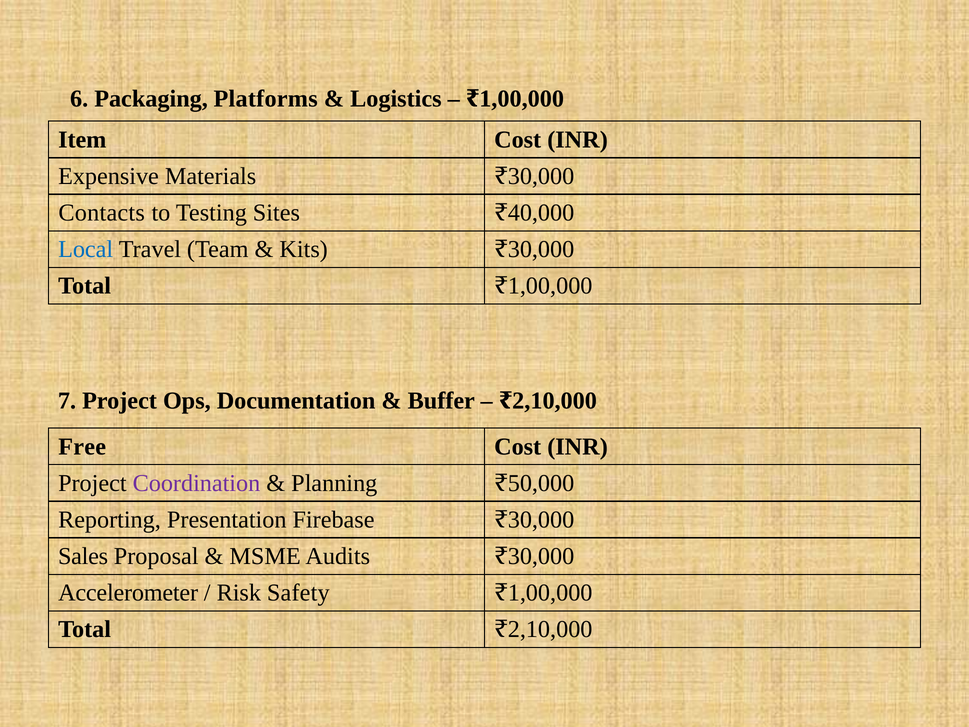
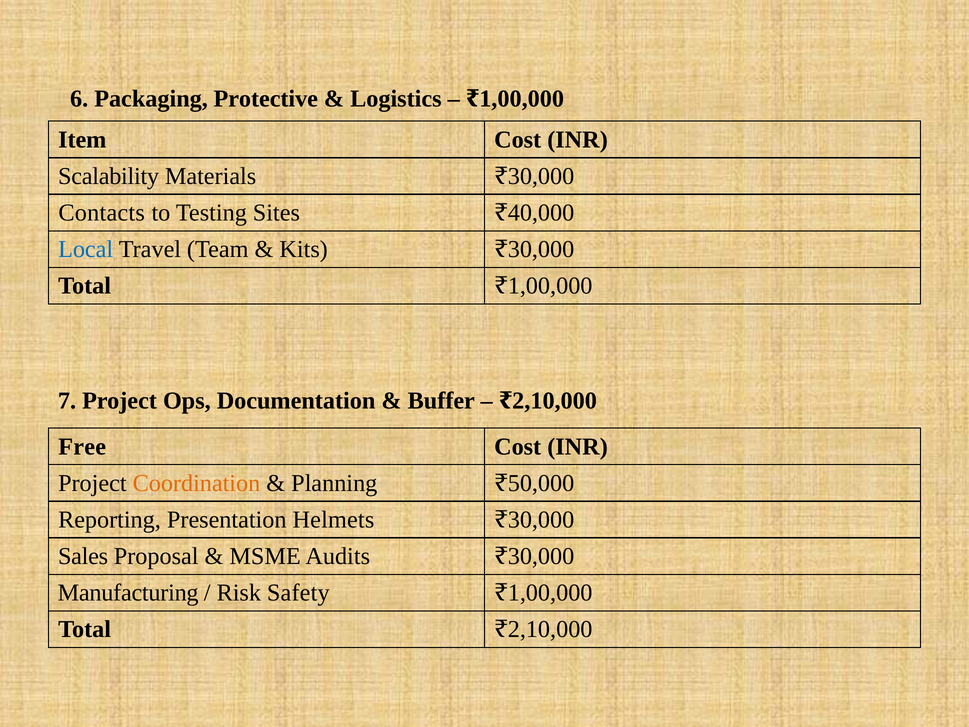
Platforms: Platforms -> Protective
Expensive: Expensive -> Scalability
Coordination colour: purple -> orange
Firebase: Firebase -> Helmets
Accelerometer: Accelerometer -> Manufacturing
